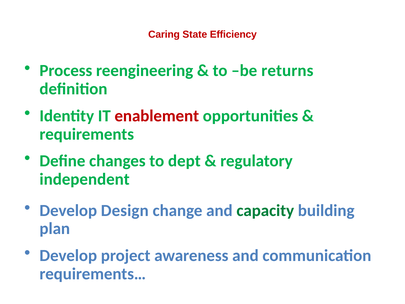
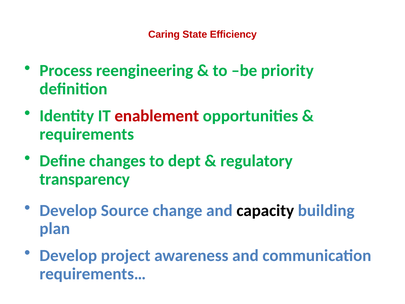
returns: returns -> priority
independent: independent -> transparency
Design: Design -> Source
capacity colour: green -> black
